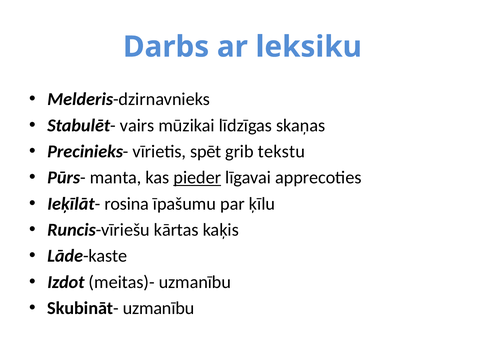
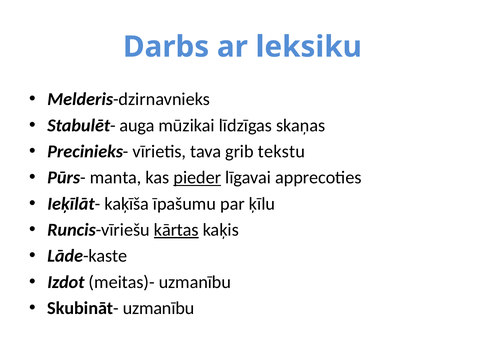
vairs: vairs -> auga
spēt: spēt -> tava
rosina: rosina -> kaķīša
kārtas underline: none -> present
